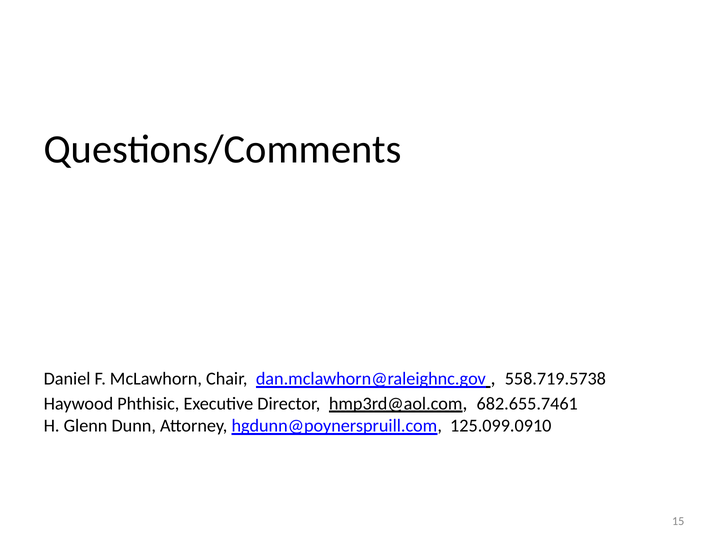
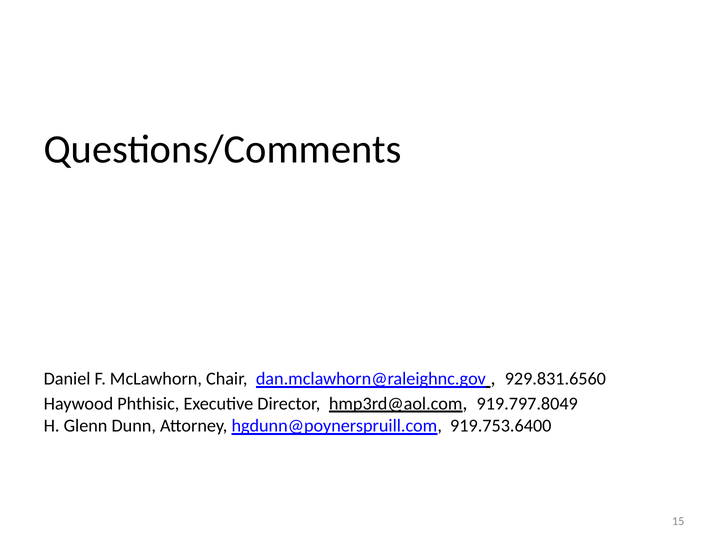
558.719.5738: 558.719.5738 -> 929.831.6560
682.655.7461: 682.655.7461 -> 919.797.8049
125.099.0910: 125.099.0910 -> 919.753.6400
